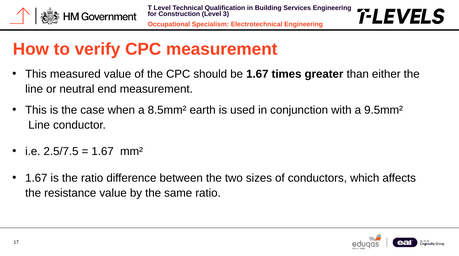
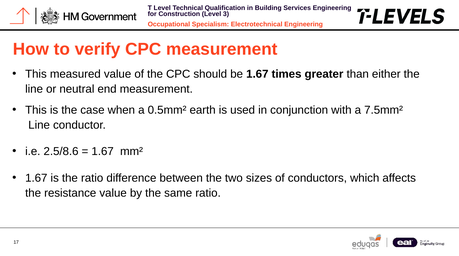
8.5mm²: 8.5mm² -> 0.5mm²
9.5mm²: 9.5mm² -> 7.5mm²
2.5/7.5: 2.5/7.5 -> 2.5/8.6
